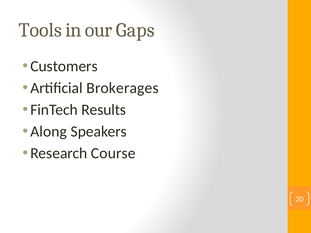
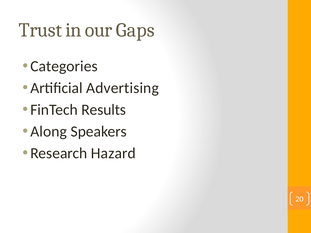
Tools: Tools -> Trust
Customers: Customers -> Categories
Brokerages: Brokerages -> Advertising
Course: Course -> Hazard
